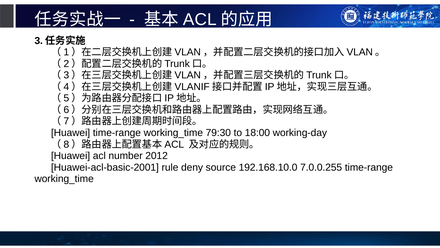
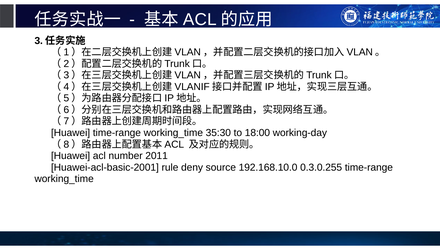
79:30: 79:30 -> 35:30
2012: 2012 -> 2011
7.0.0.255: 7.0.0.255 -> 0.3.0.255
